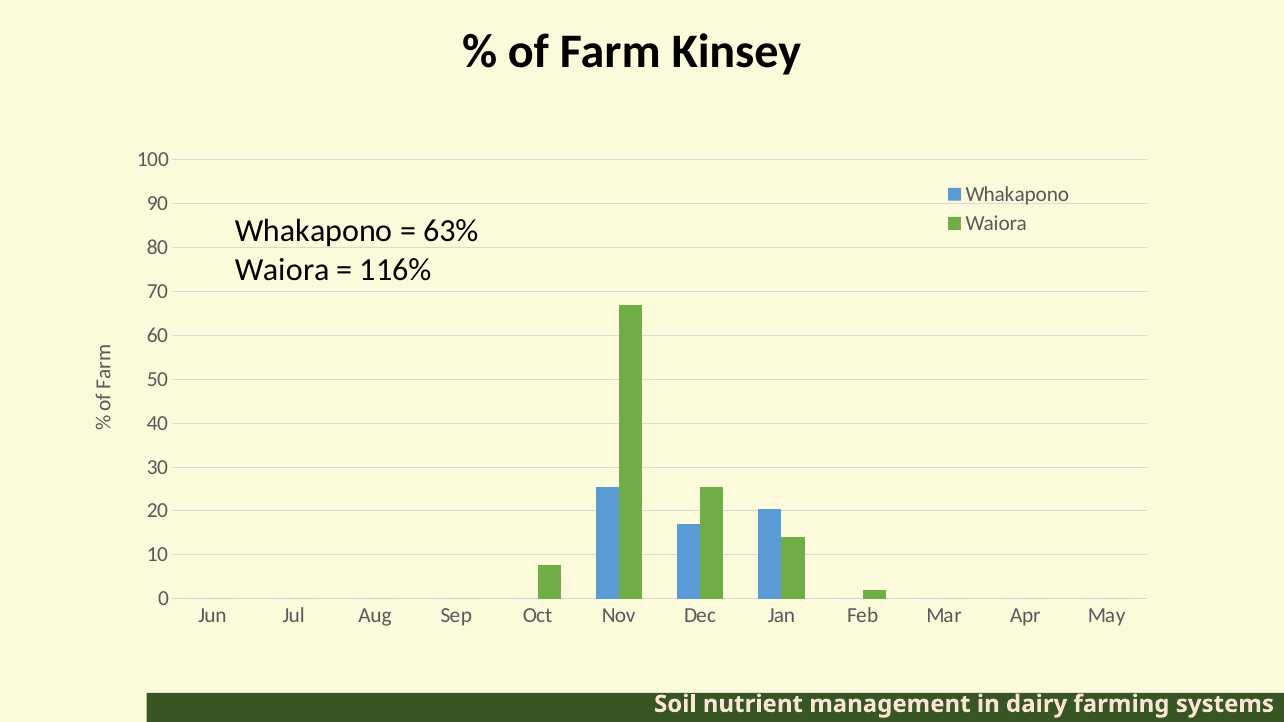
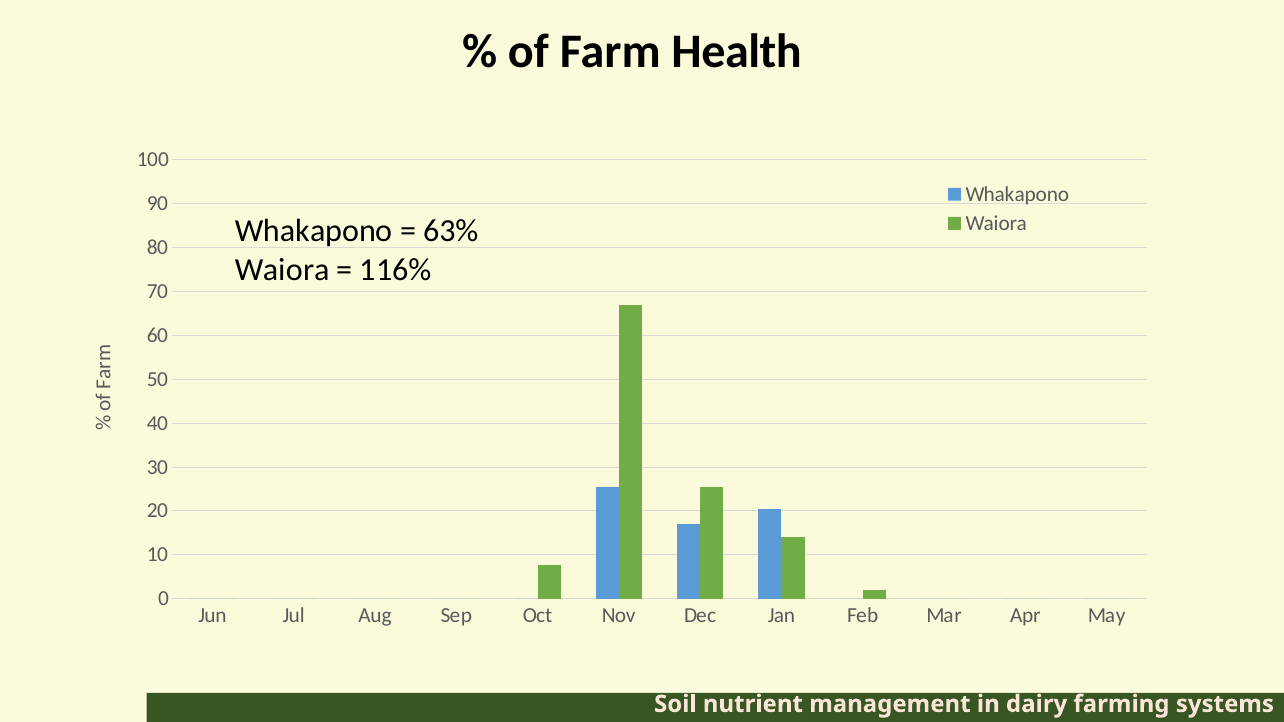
Kinsey: Kinsey -> Health
